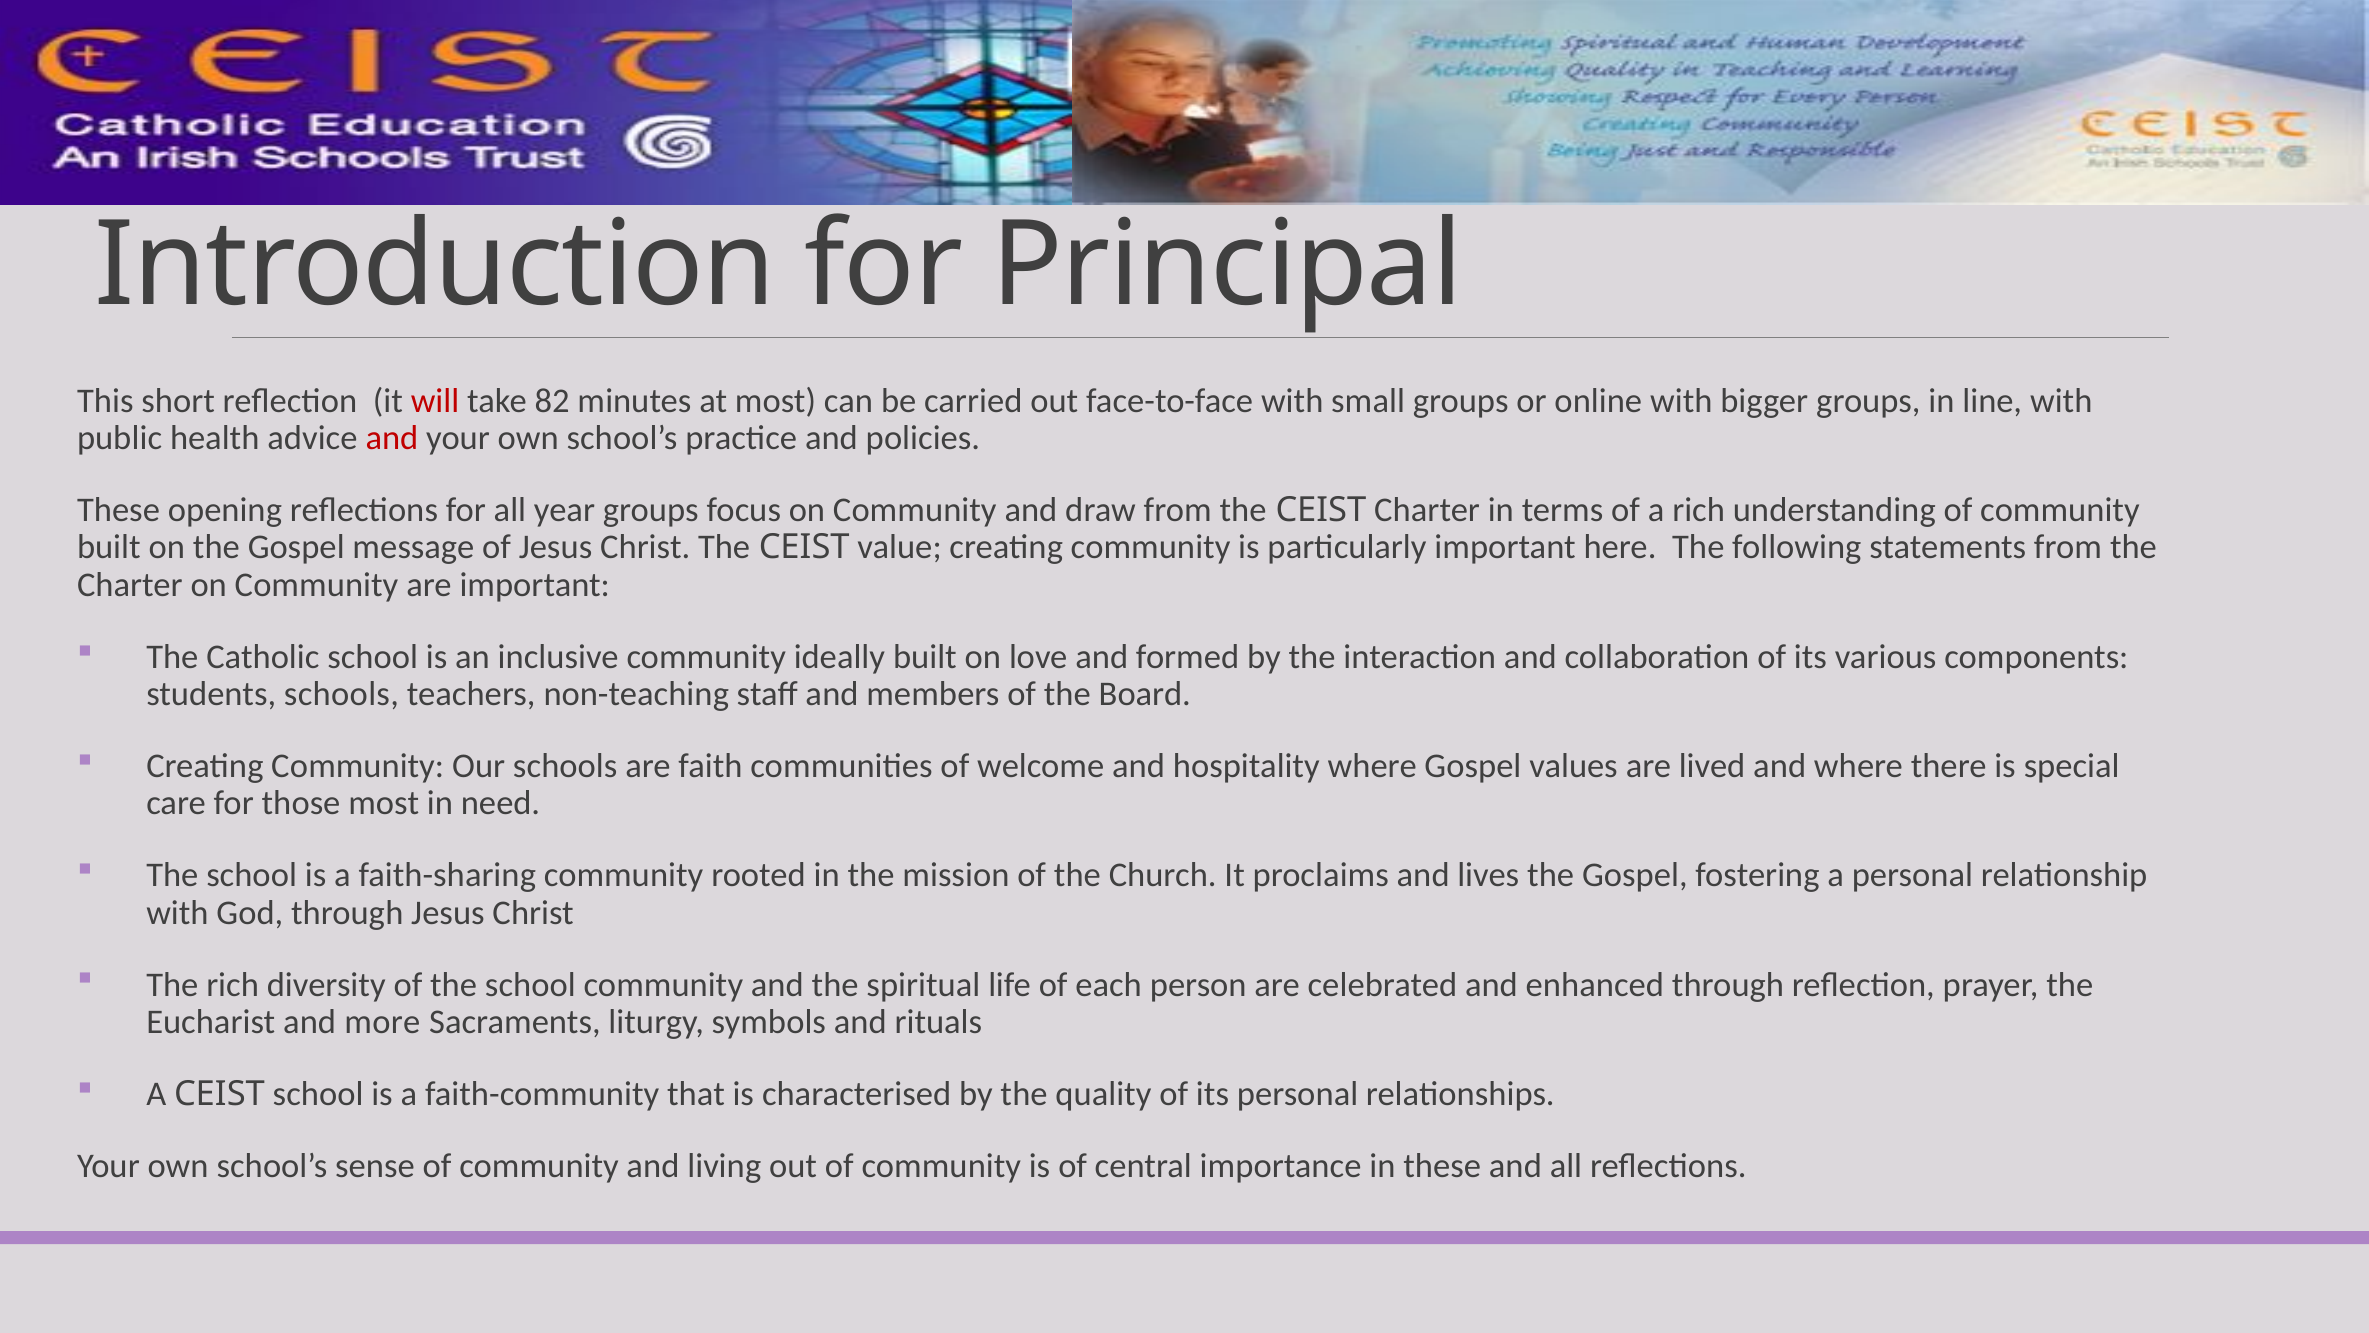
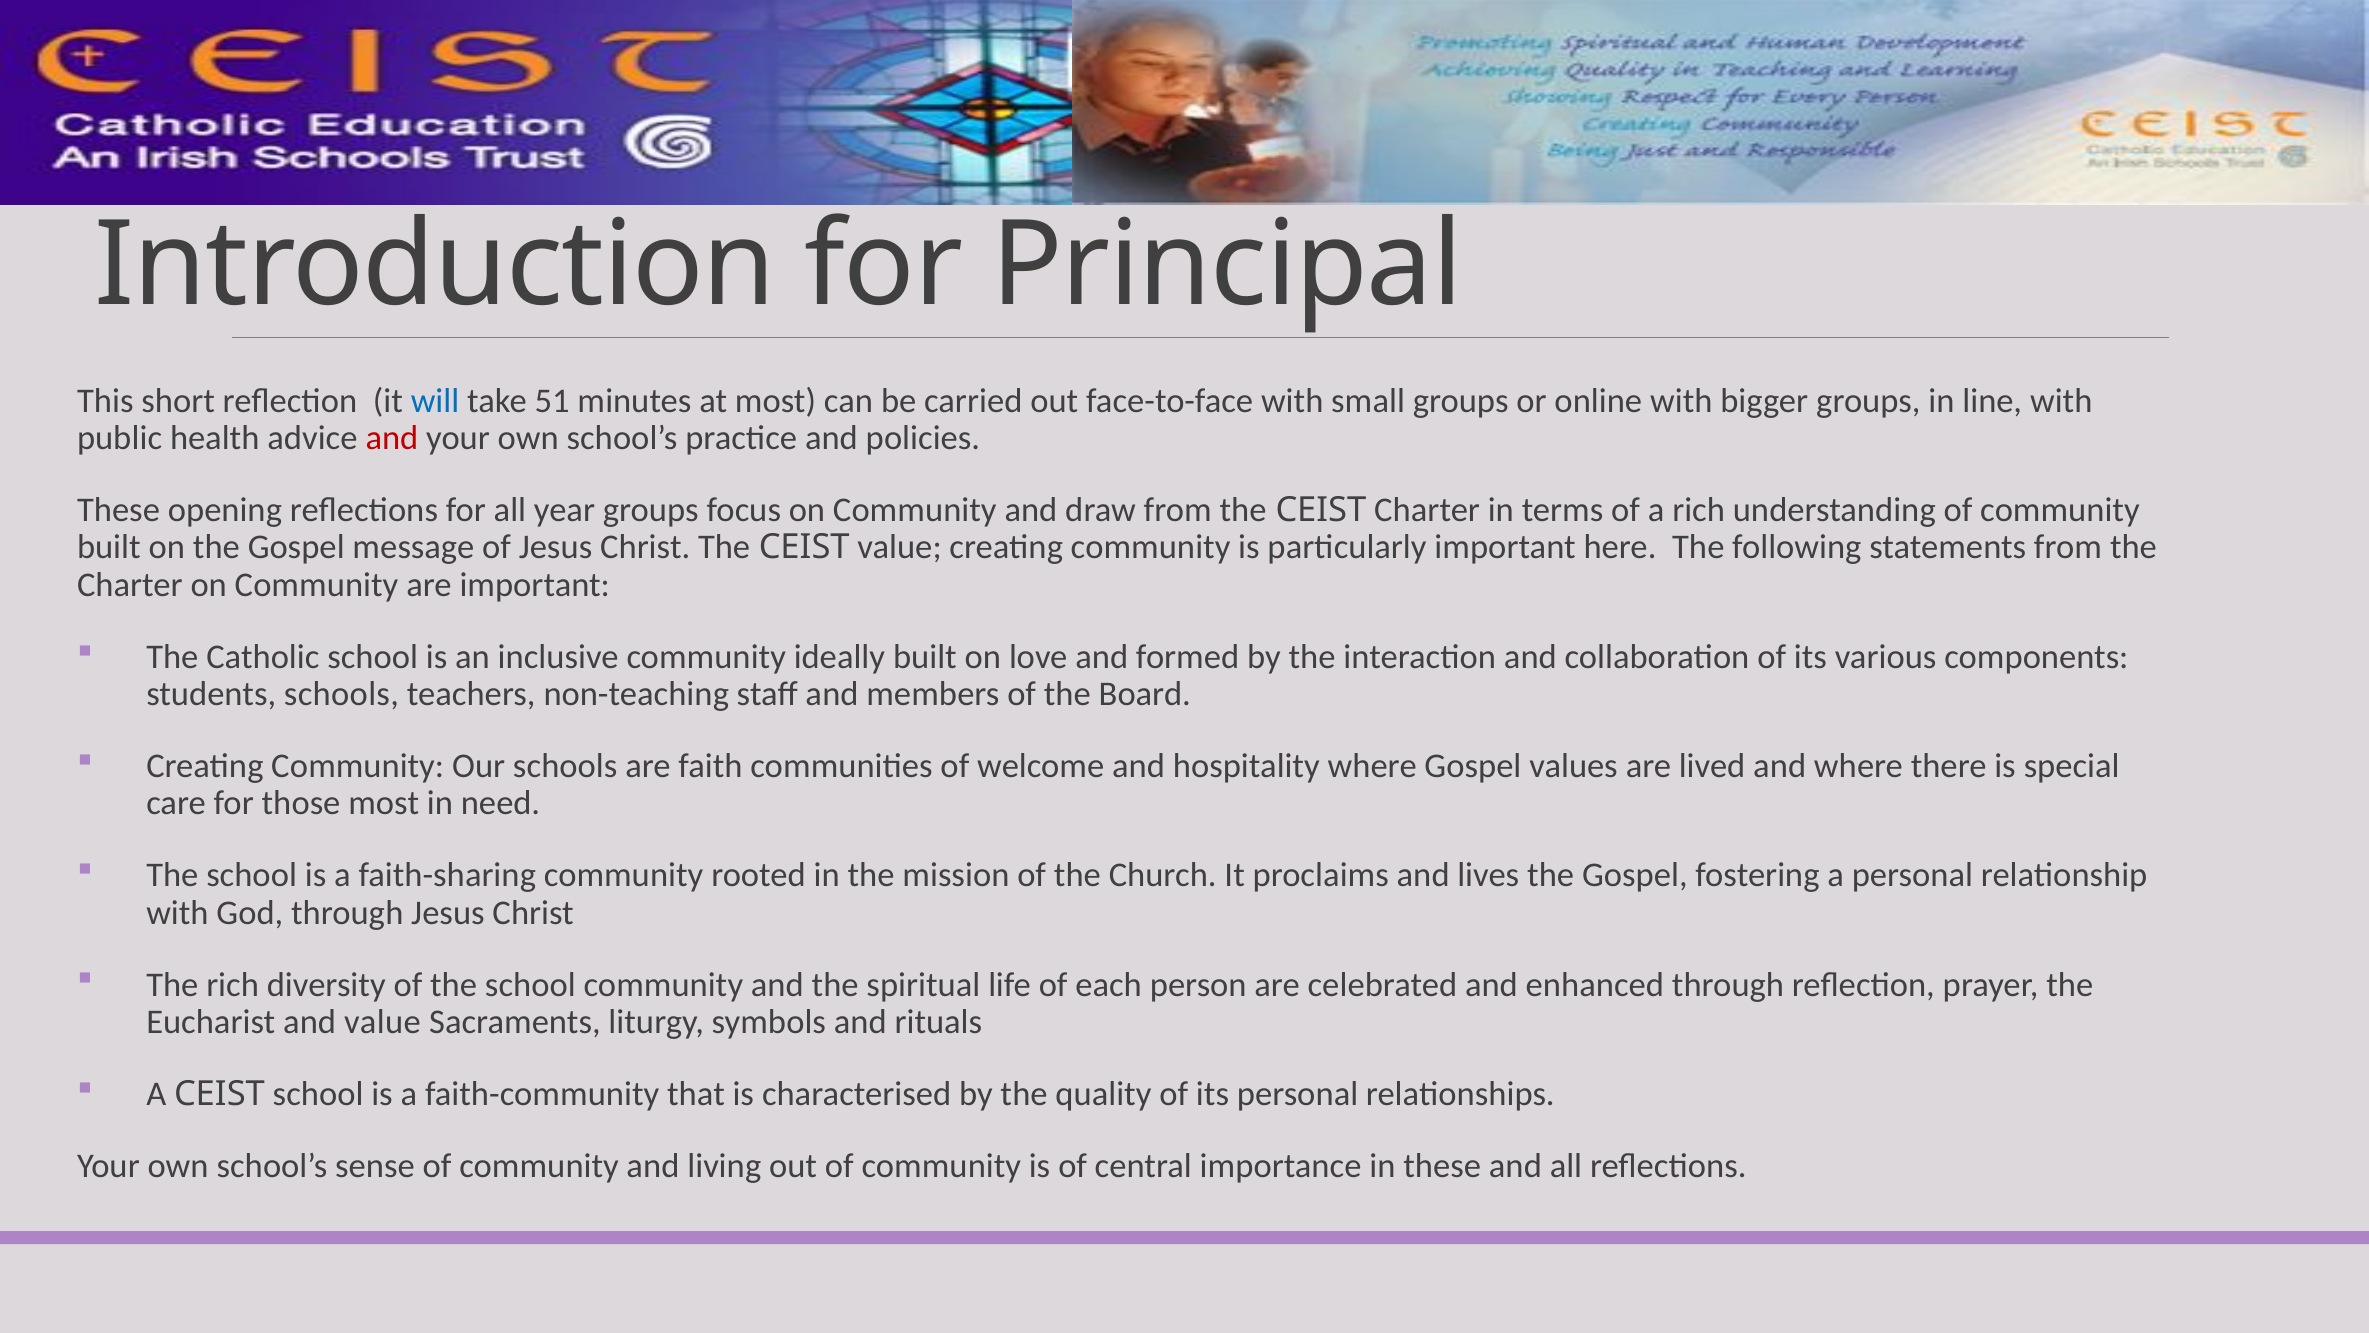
will colour: red -> blue
82: 82 -> 51
and more: more -> value
